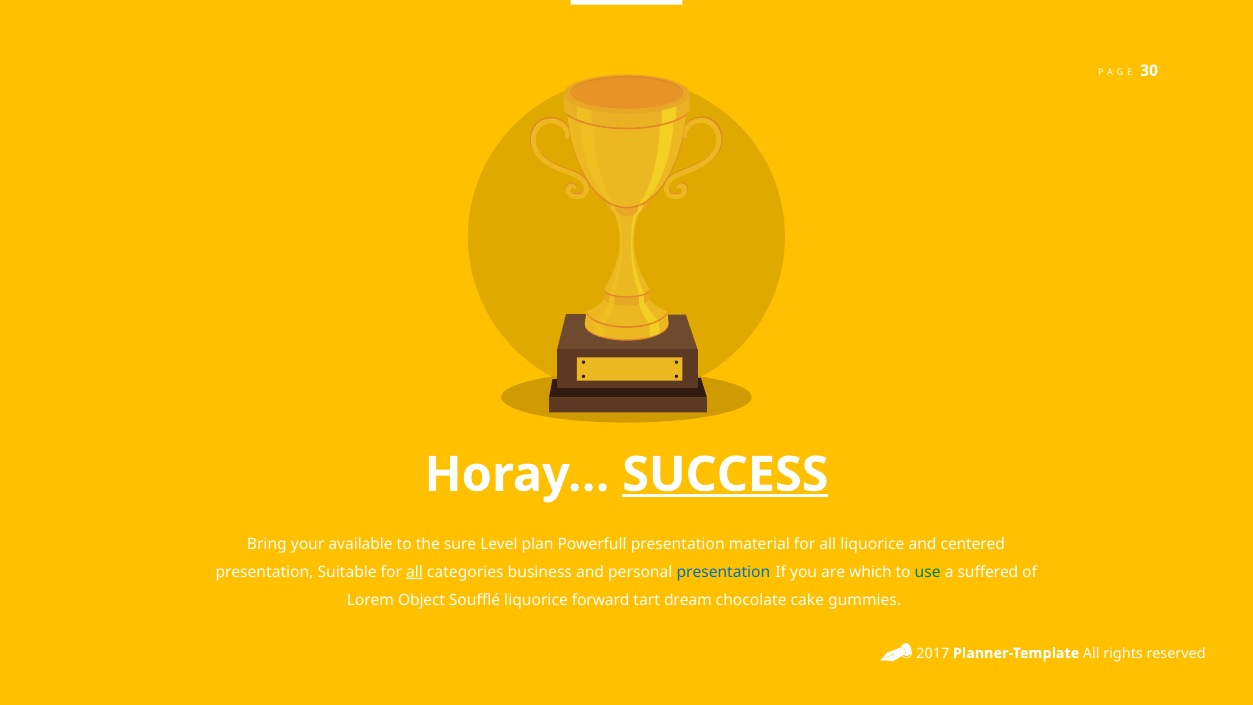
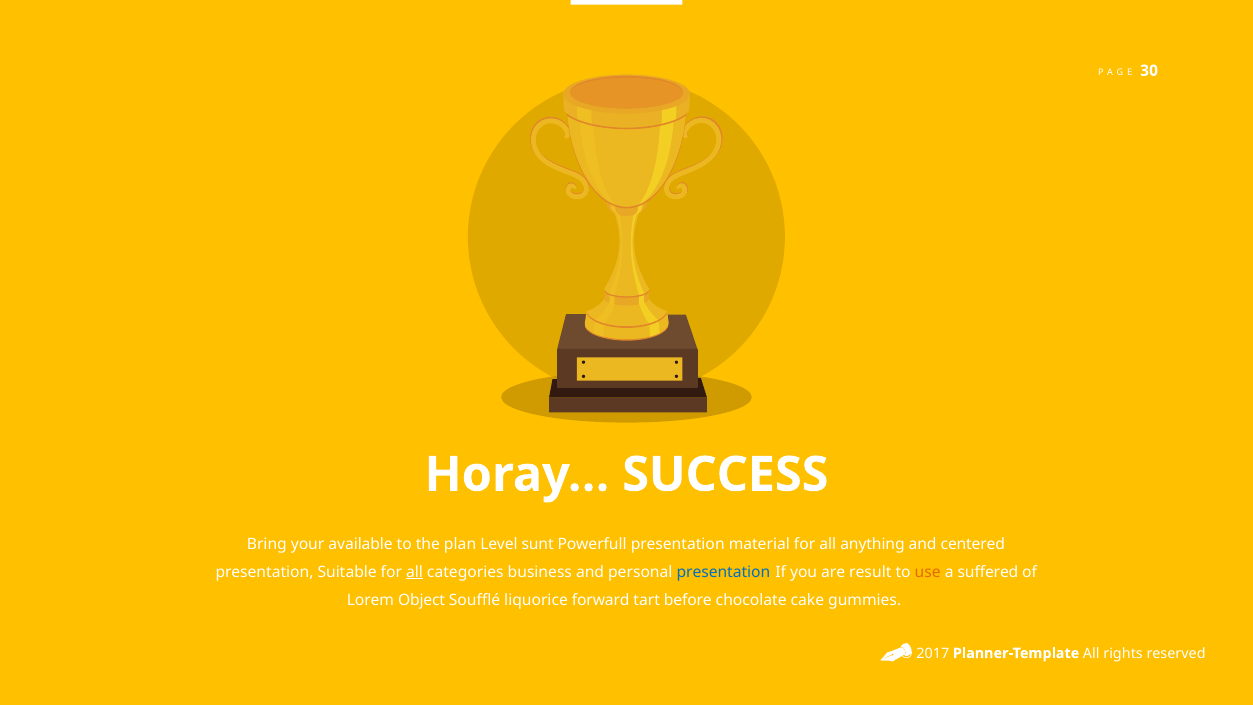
SUCCESS underline: present -> none
sure: sure -> plan
plan: plan -> sunt
all liquorice: liquorice -> anything
which: which -> result
use colour: green -> orange
dream: dream -> before
